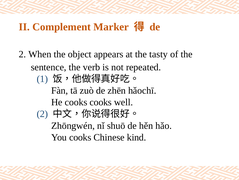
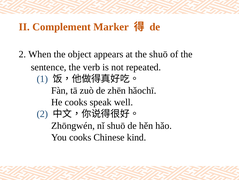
the tasty: tasty -> shuō
cooks cooks: cooks -> speak
